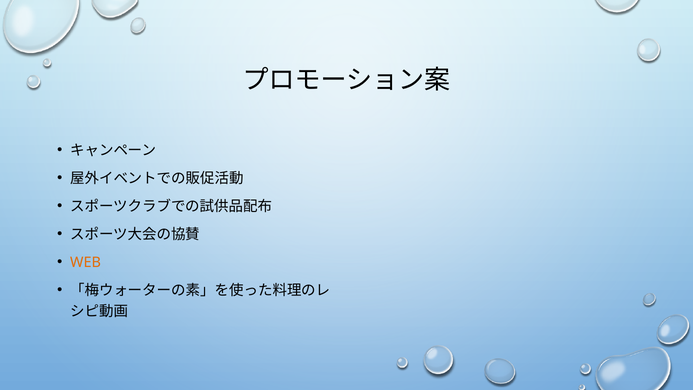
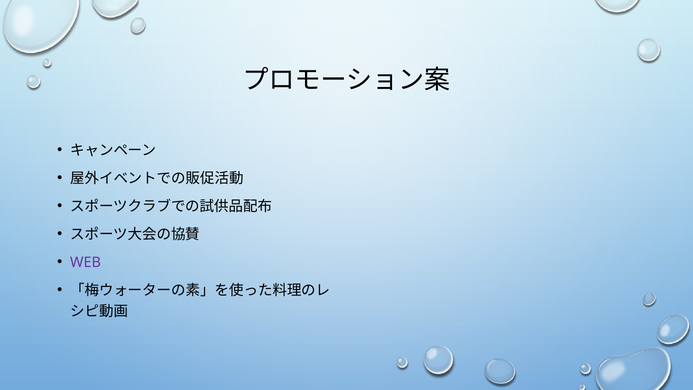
WEB colour: orange -> purple
